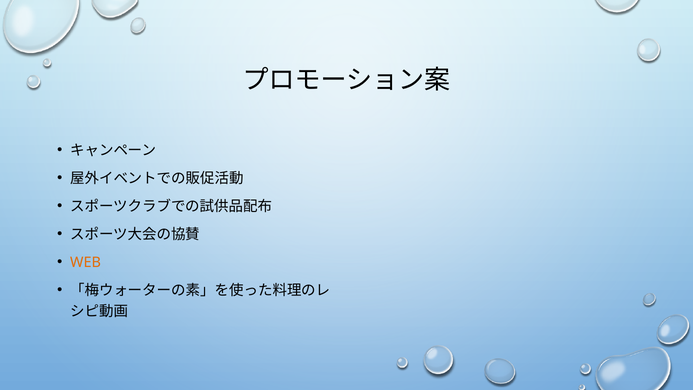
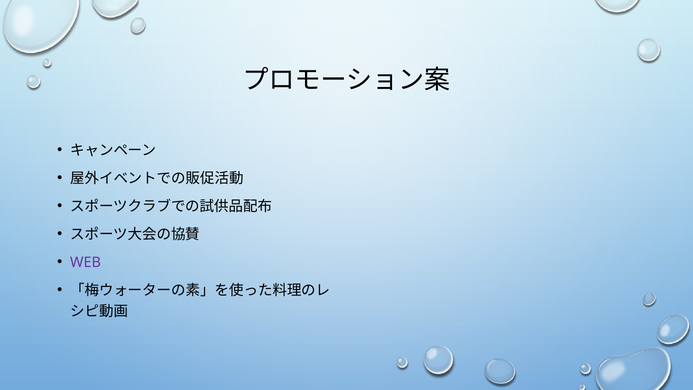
WEB colour: orange -> purple
